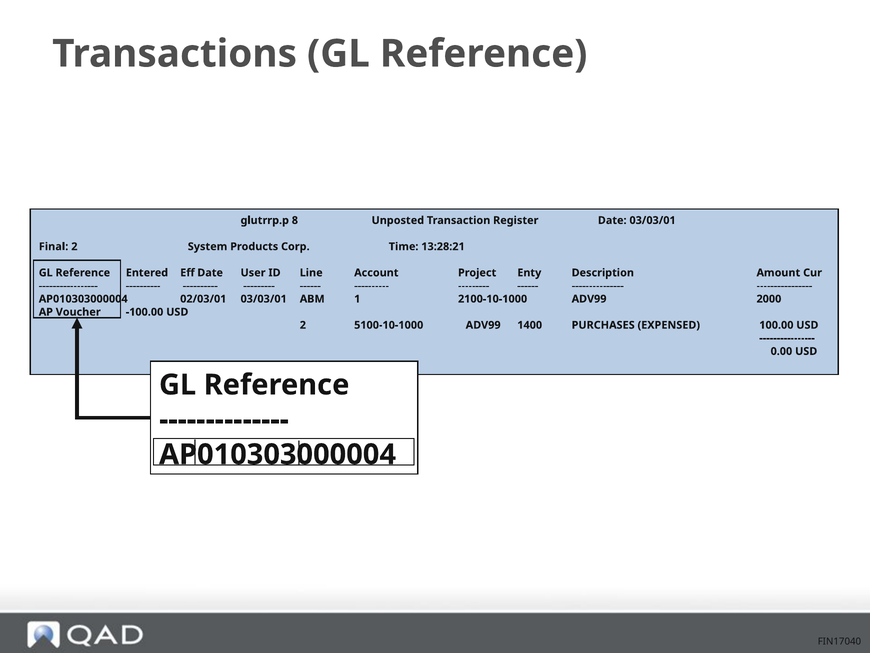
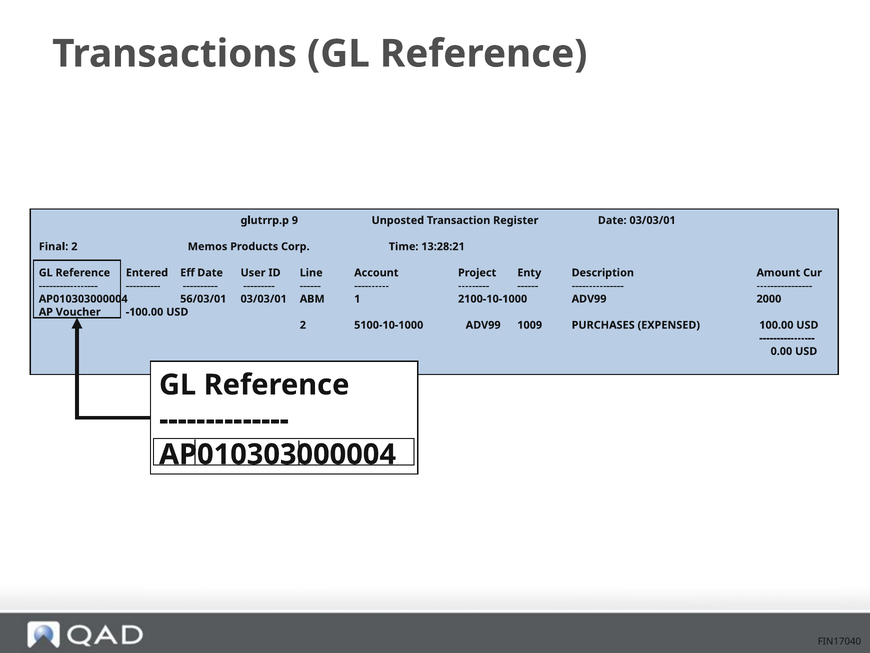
8: 8 -> 9
System: System -> Memos
02/03/01: 02/03/01 -> 56/03/01
1400: 1400 -> 1009
